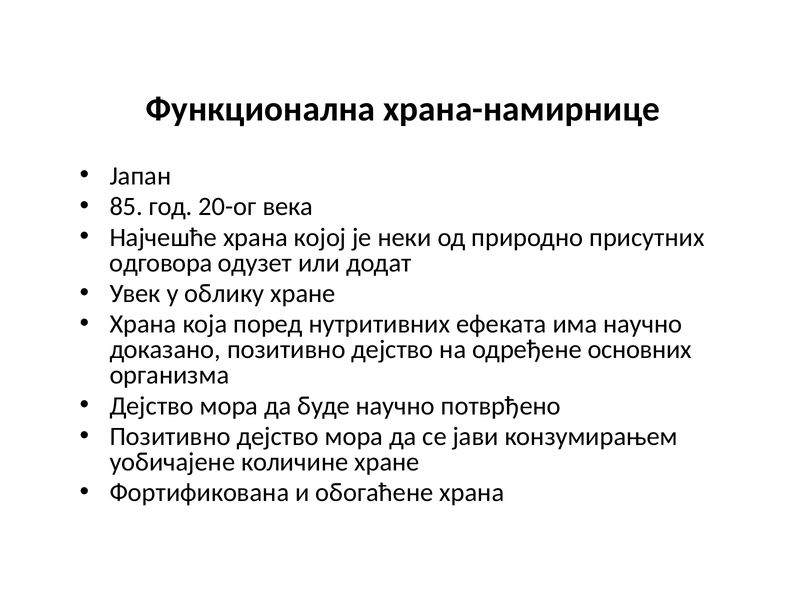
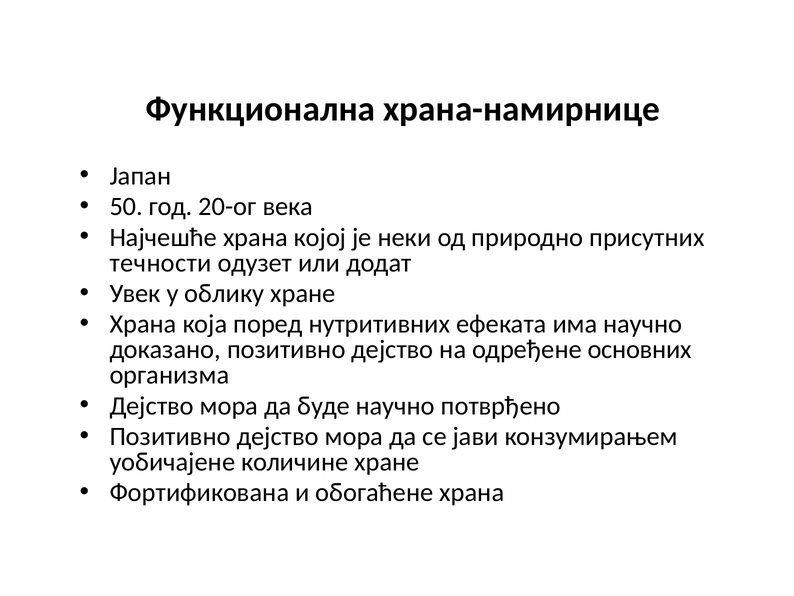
85: 85 -> 50
одговора: одговора -> течности
